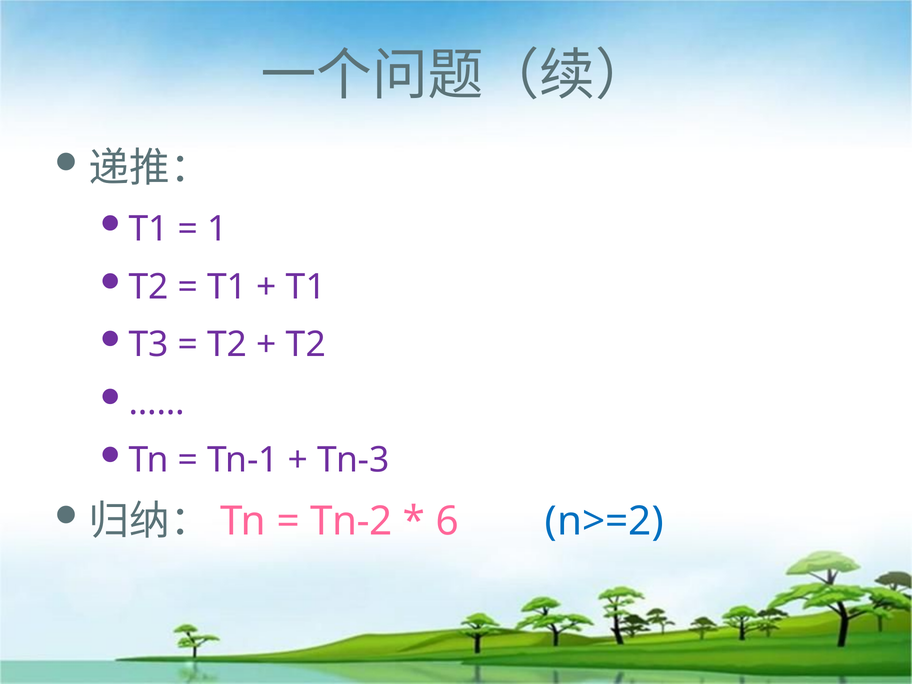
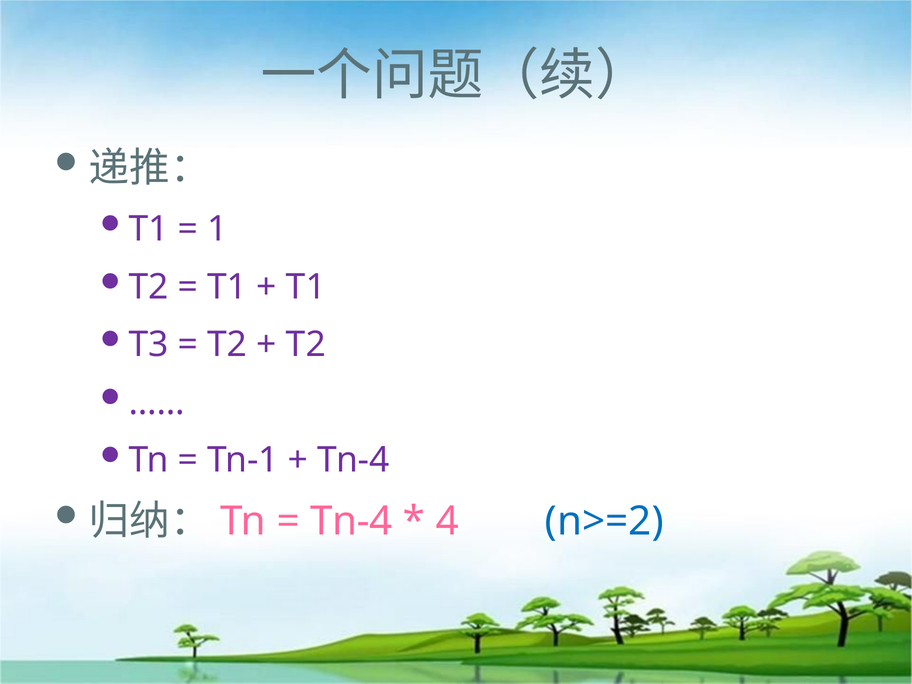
Tn-3 at (353, 460): Tn-3 -> Tn-4
Tn-2 at (351, 521): Tn-2 -> Tn-4
6: 6 -> 4
